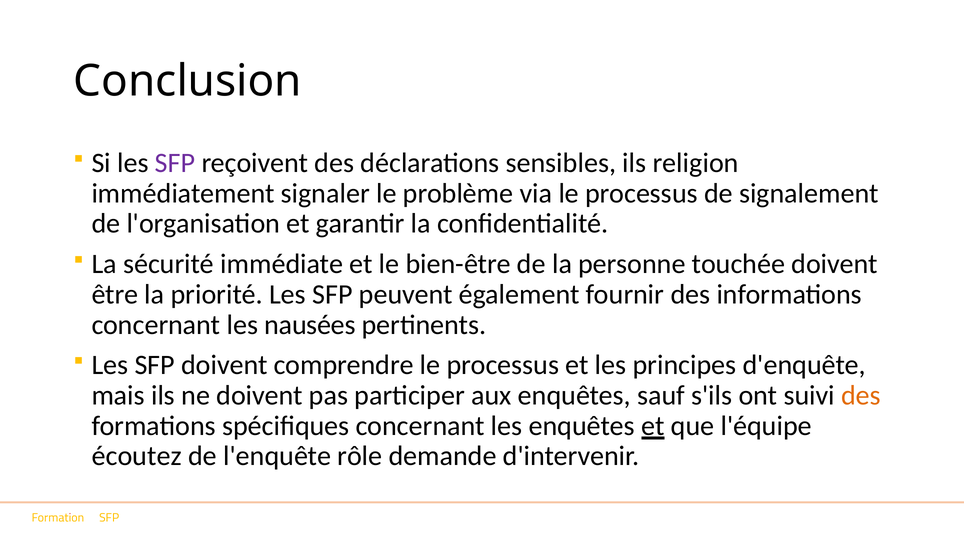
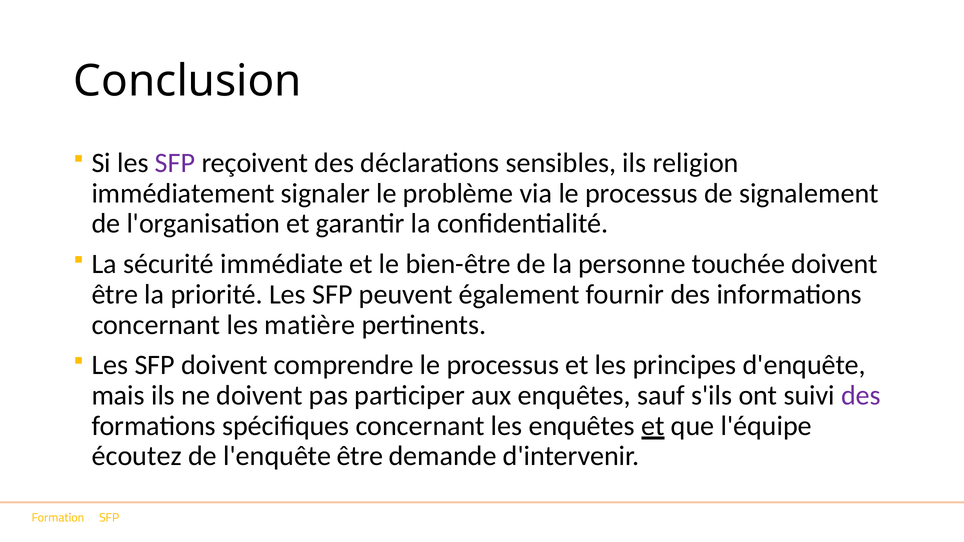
nausées: nausées -> matière
des at (861, 396) colour: orange -> purple
l'enquête rôle: rôle -> être
